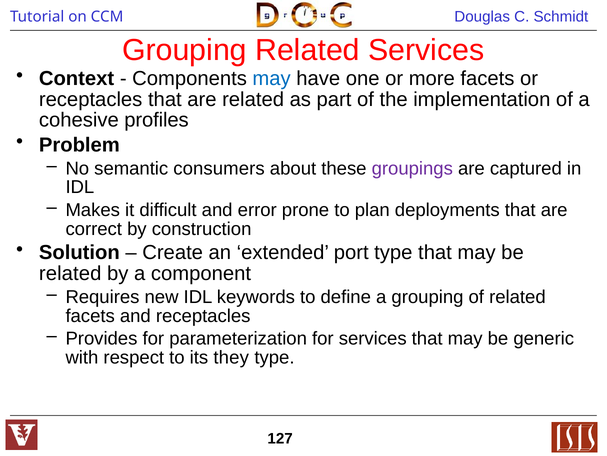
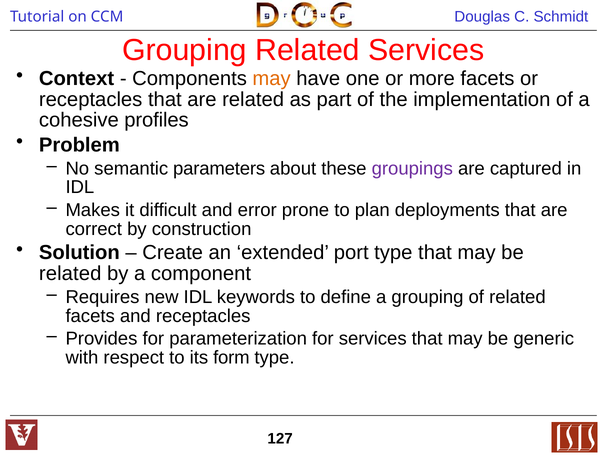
may at (272, 79) colour: blue -> orange
consumers: consumers -> parameters
they: they -> form
